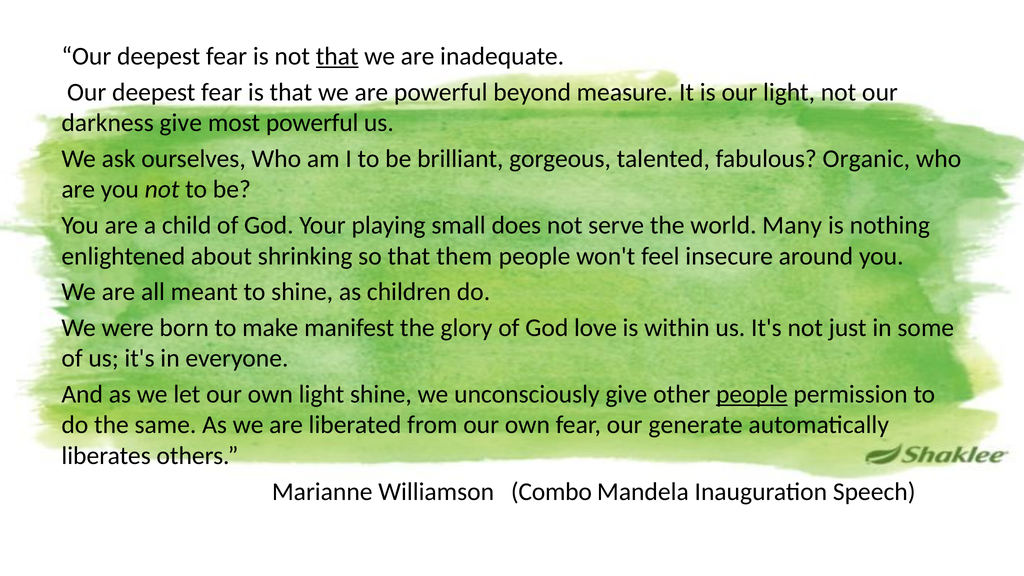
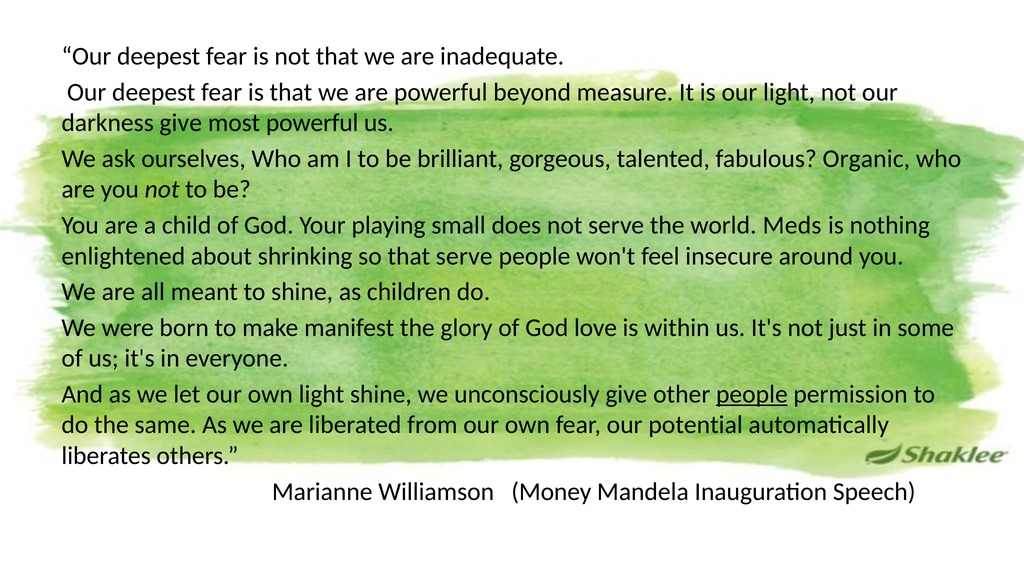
that at (337, 56) underline: present -> none
Many: Many -> Meds
that them: them -> serve
generate: generate -> potential
Combo: Combo -> Money
